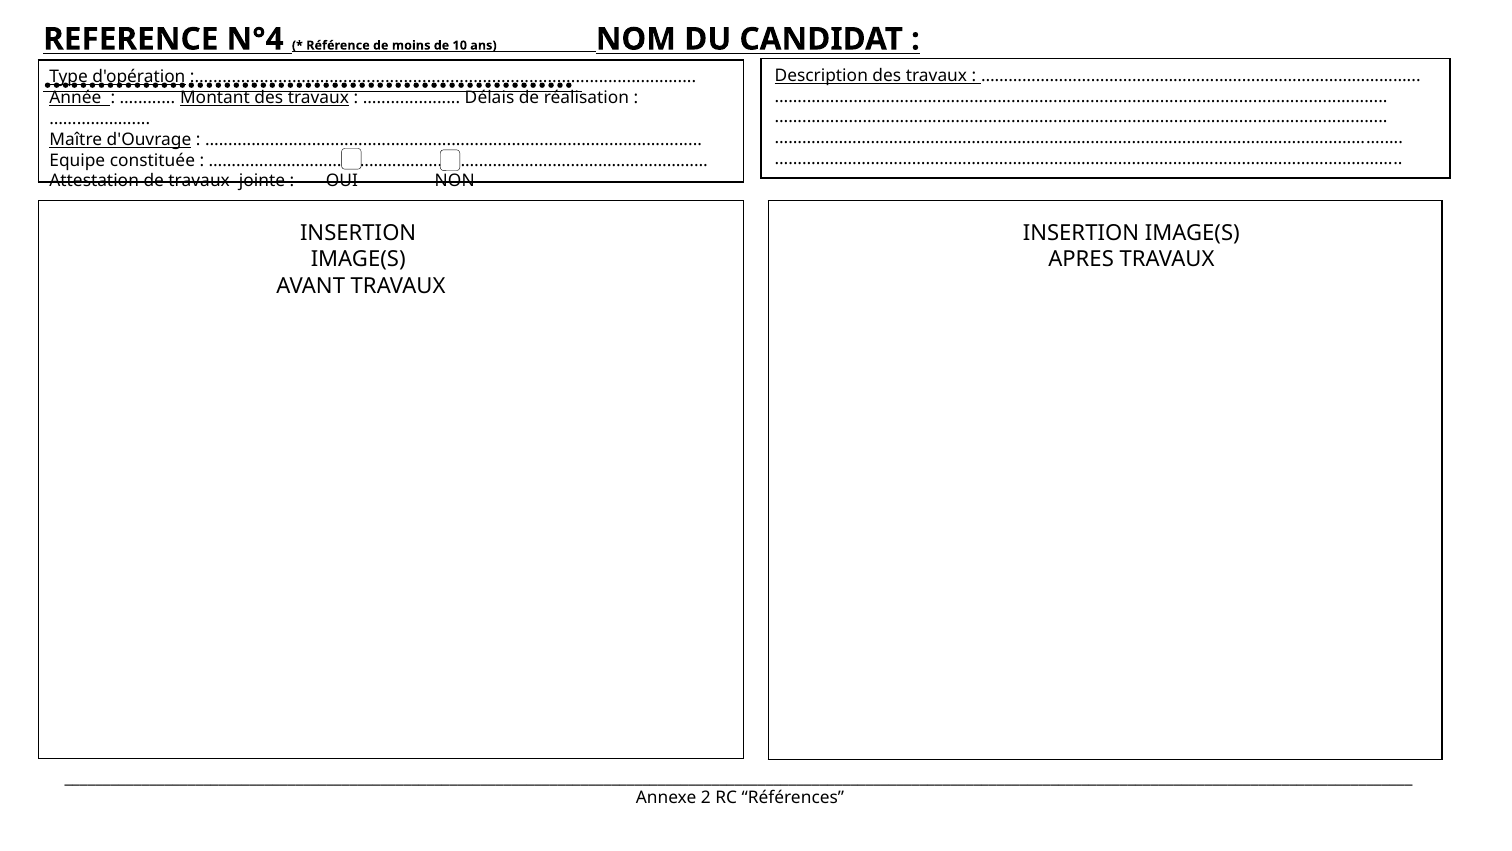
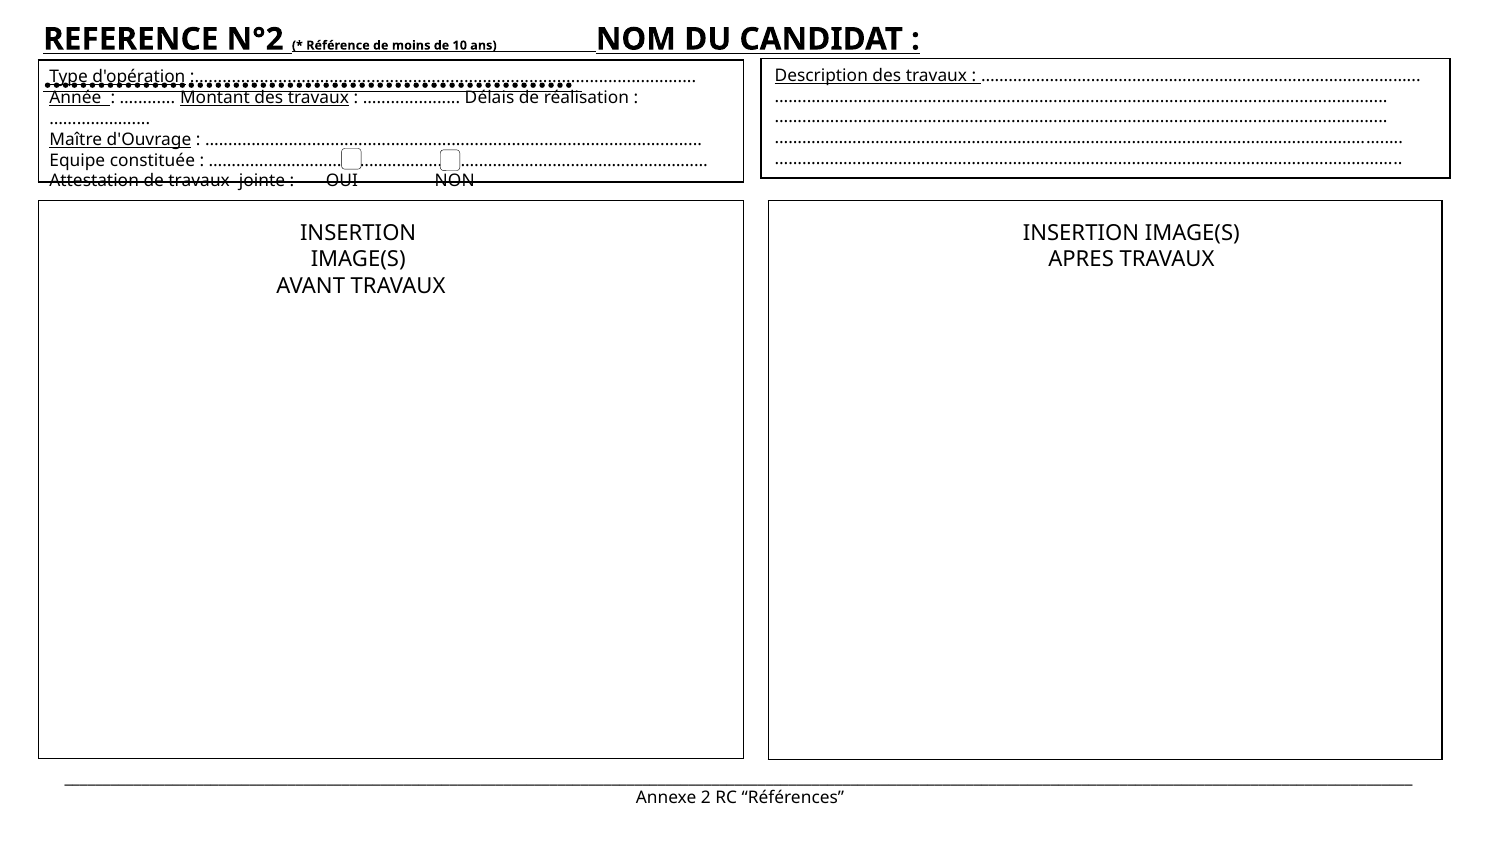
N°4: N°4 -> N°2
